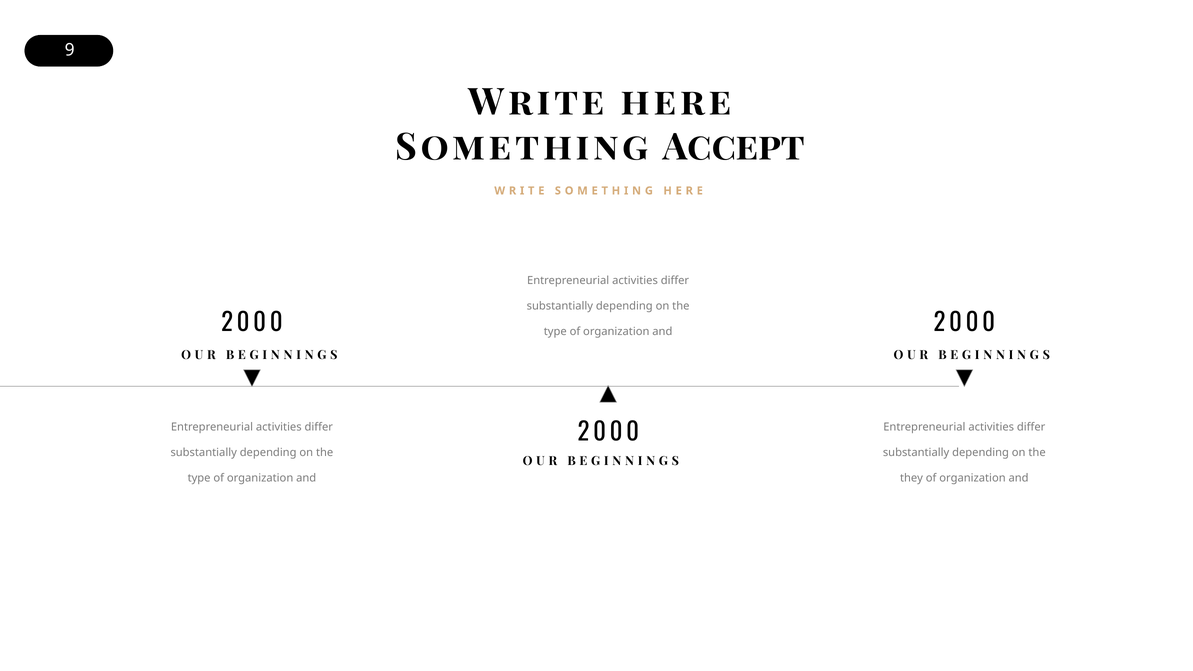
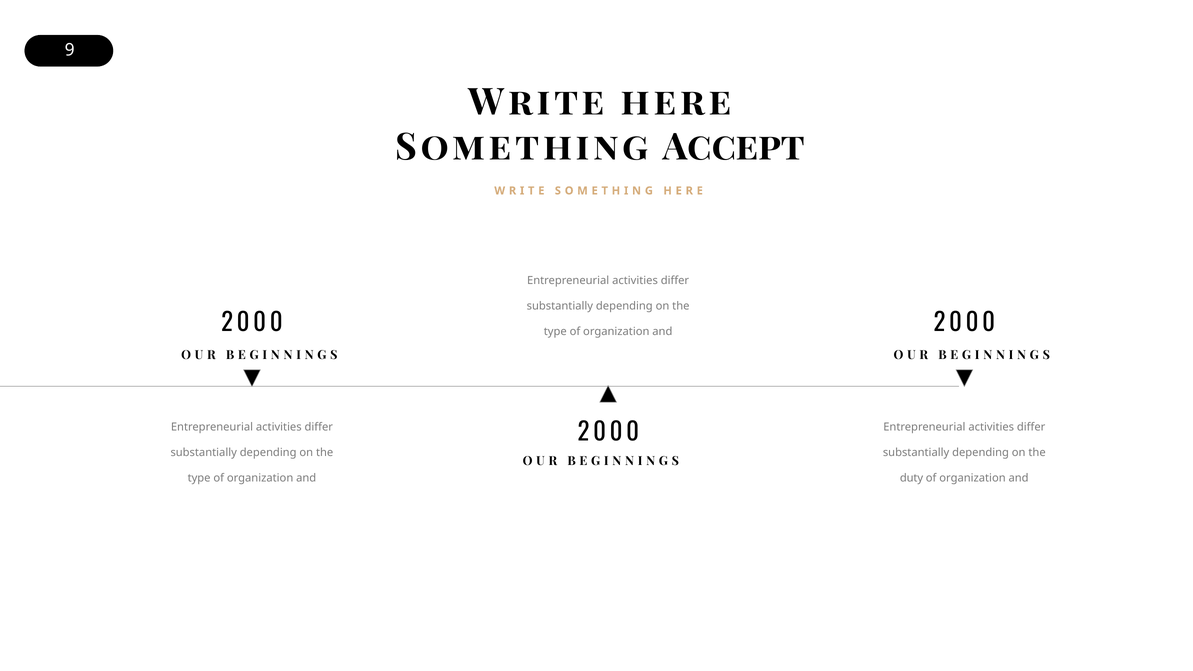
they: they -> duty
